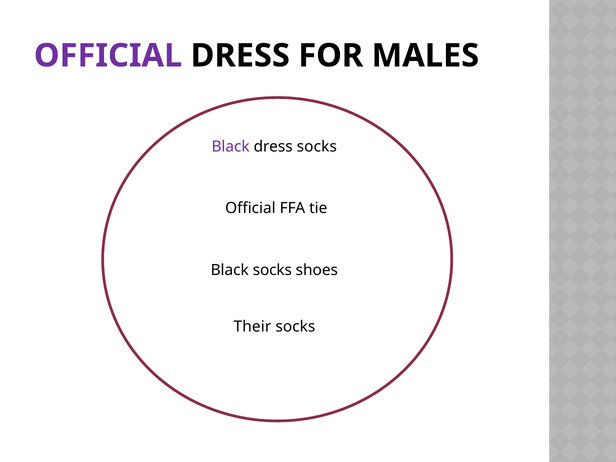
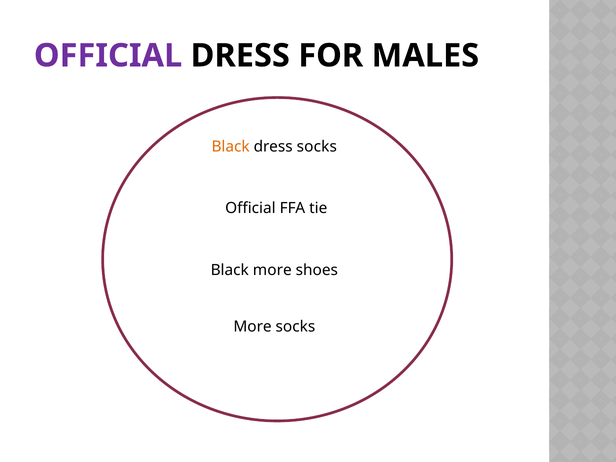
Black at (231, 147) colour: purple -> orange
Black socks: socks -> more
Their at (252, 326): Their -> More
